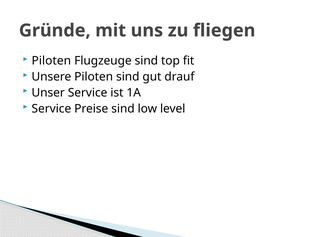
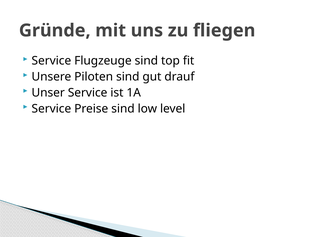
Piloten at (51, 61): Piloten -> Service
